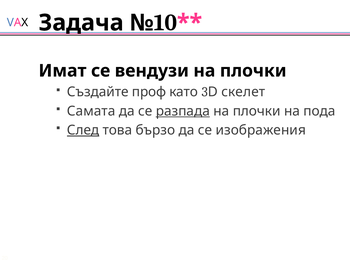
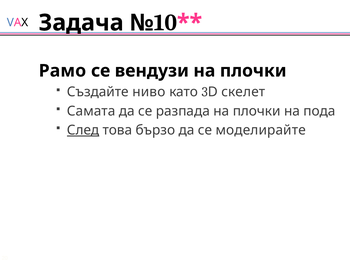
Имат: Имат -> Рамо
проф: проф -> ниво
разпада underline: present -> none
изображения: изображения -> моделирайте
